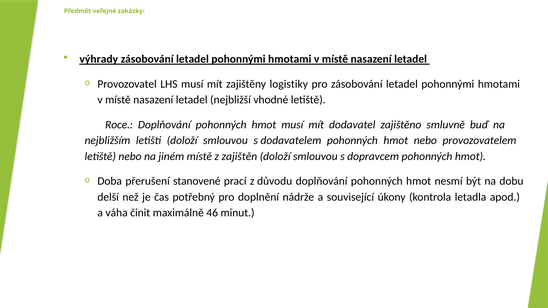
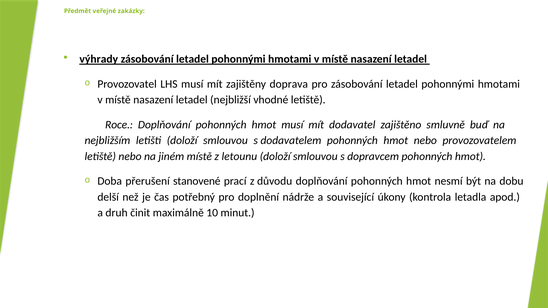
logistiky: logistiky -> doprava
zajištěn: zajištěn -> letounu
váha: váha -> druh
46: 46 -> 10
